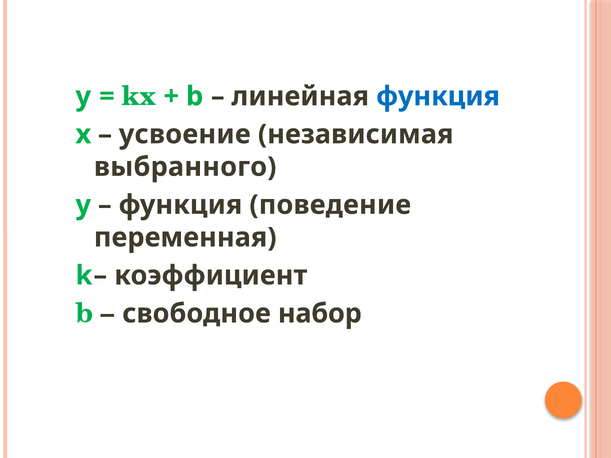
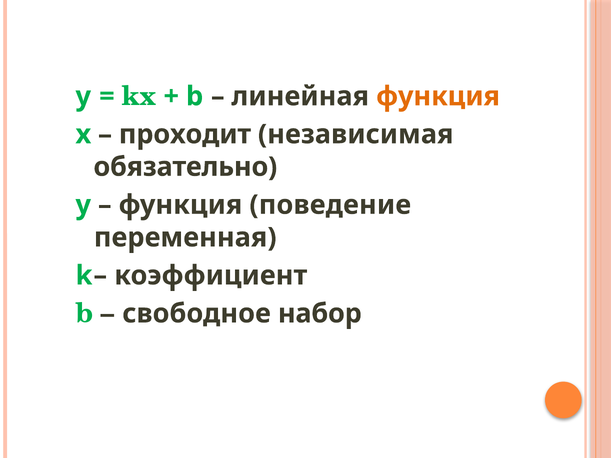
функция at (438, 96) colour: blue -> orange
усвоение: усвоение -> проходит
выбранного: выбранного -> обязательно
